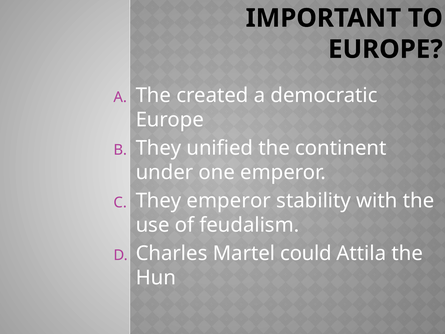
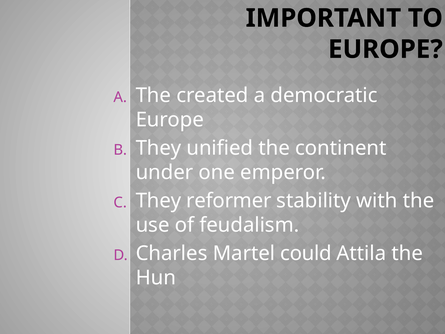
They emperor: emperor -> reformer
